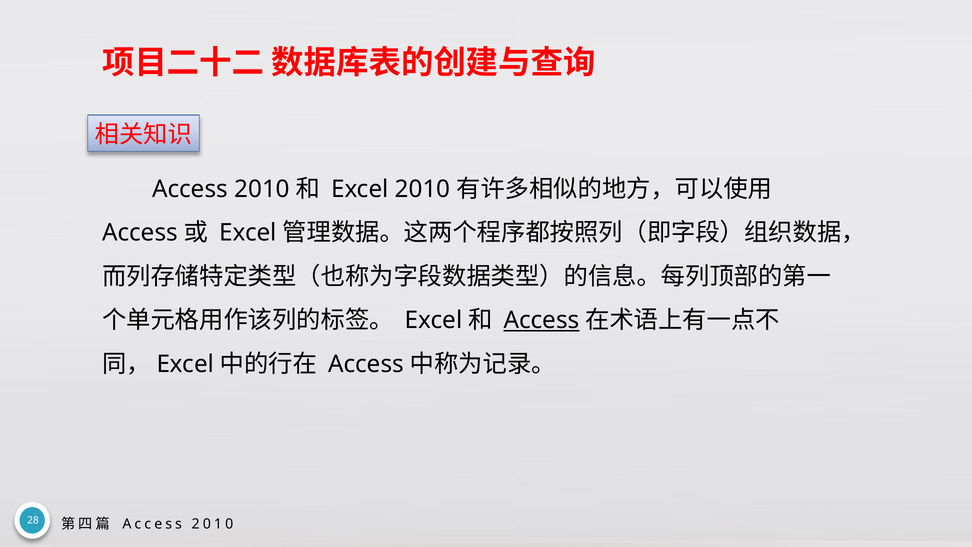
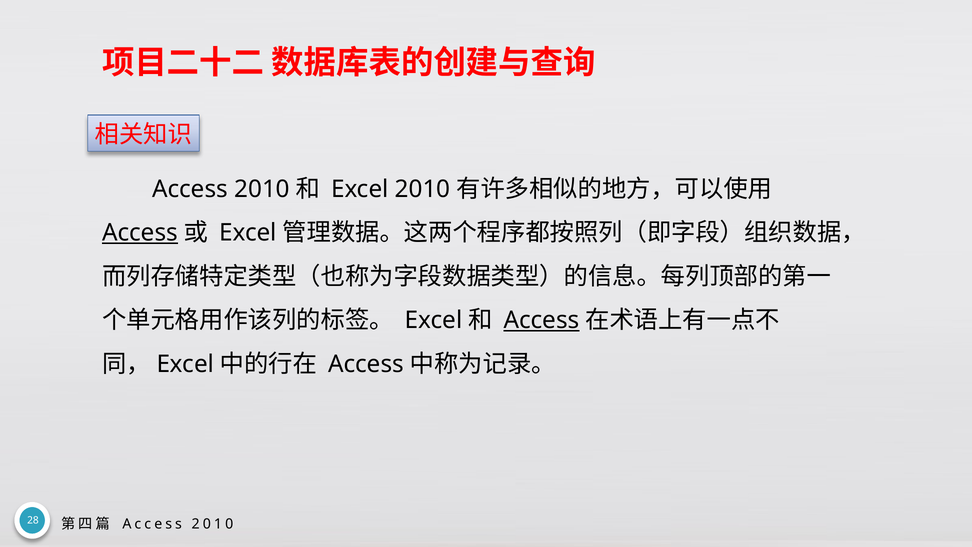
Access at (140, 233) underline: none -> present
